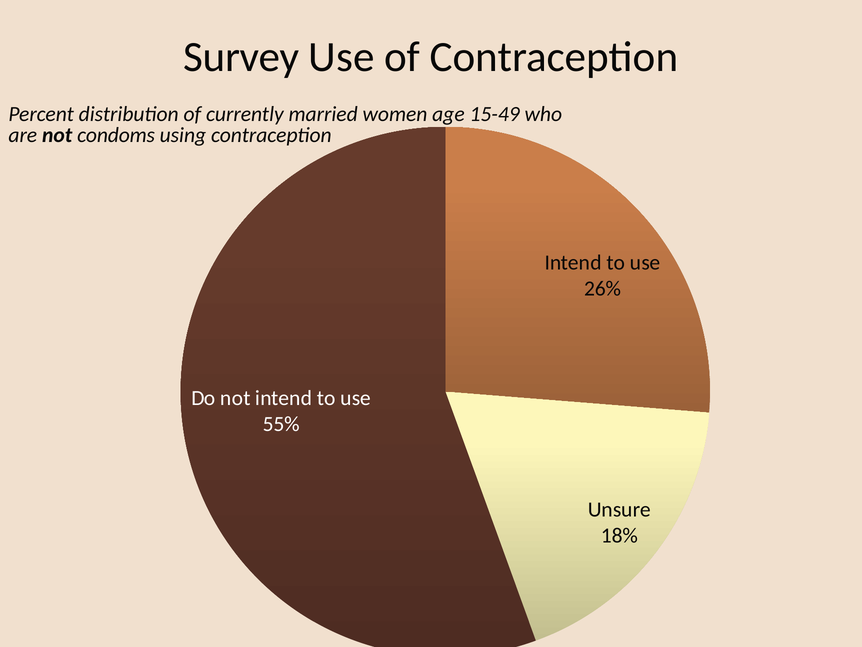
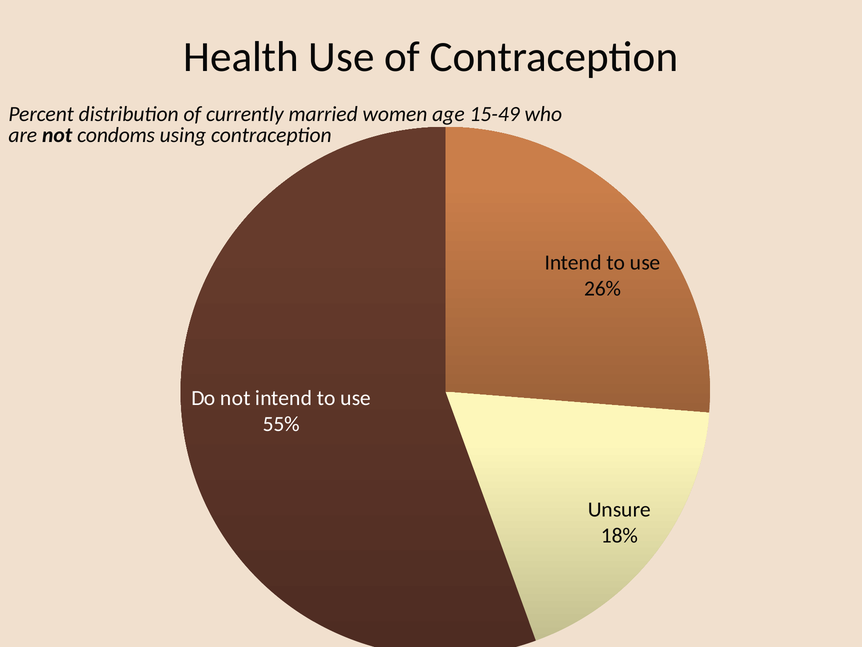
Survey: Survey -> Health
